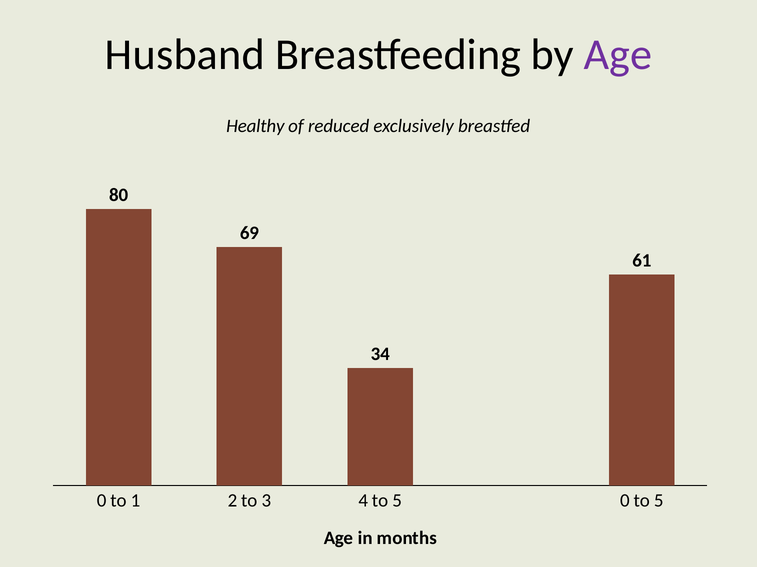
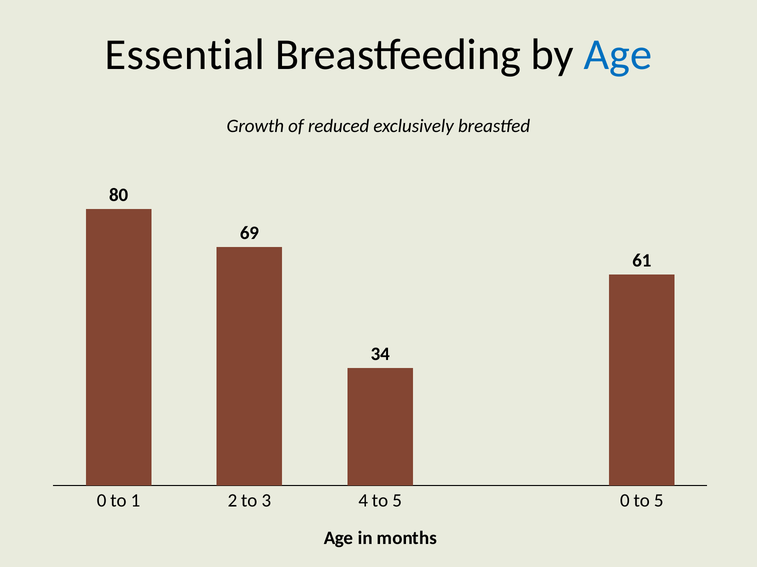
Husband: Husband -> Essential
Age at (618, 55) colour: purple -> blue
Healthy: Healthy -> Growth
